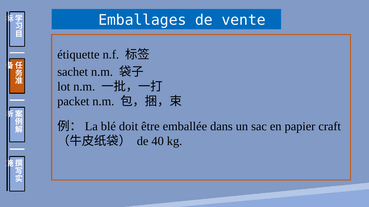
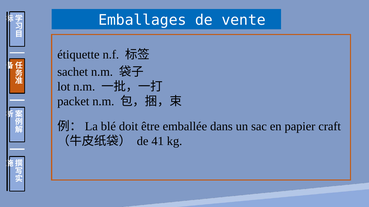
40: 40 -> 41
